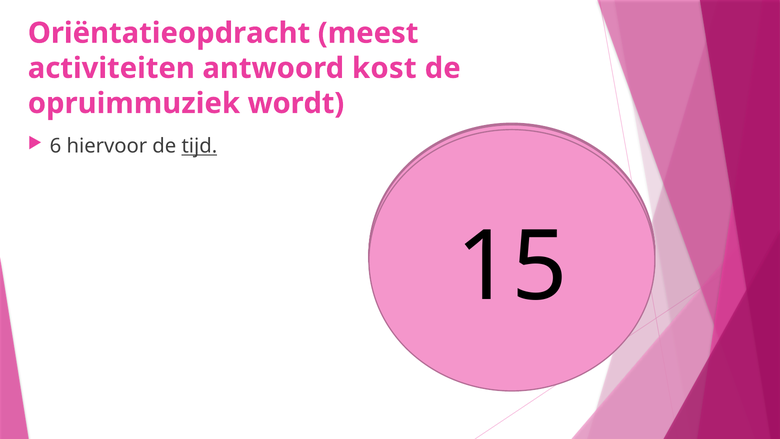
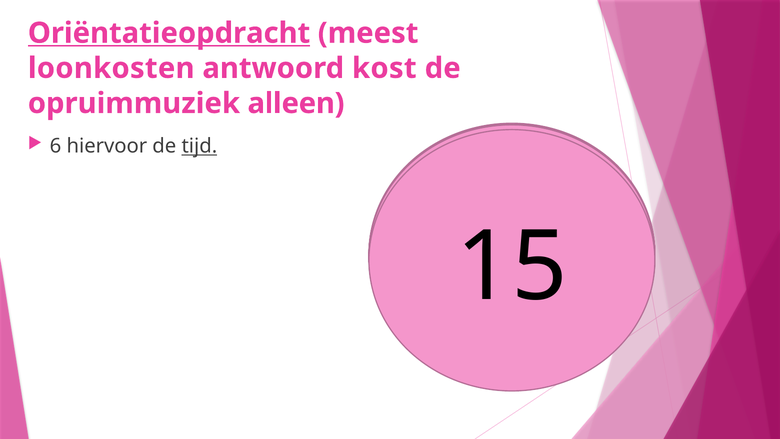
Oriëntatieopdracht underline: none -> present
activiteiten: activiteiten -> loonkosten
wordt: wordt -> alleen
